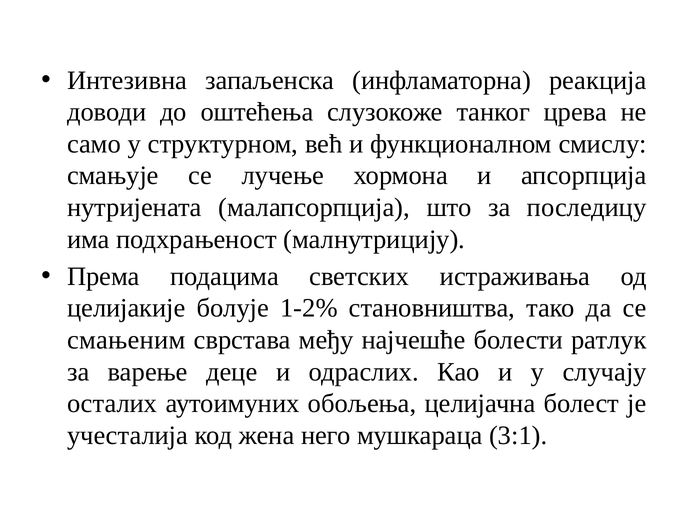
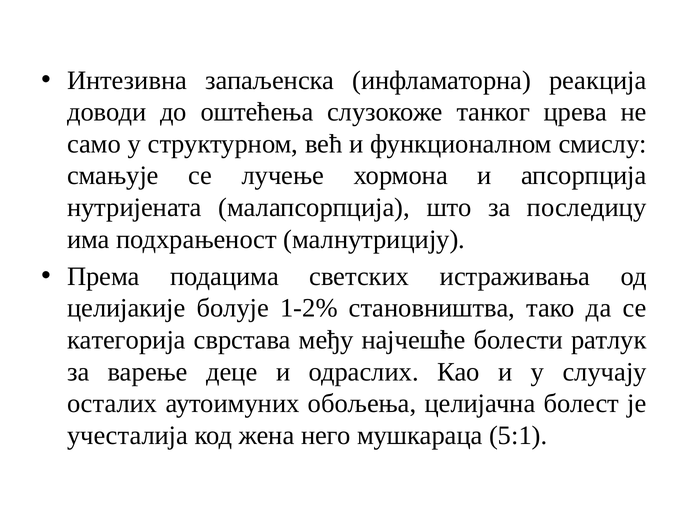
смањеним: смањеним -> категорија
3:1: 3:1 -> 5:1
